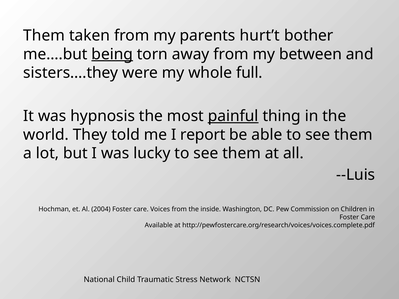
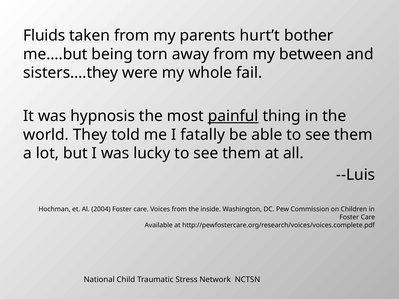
Them at (44, 36): Them -> Fluids
being underline: present -> none
full: full -> fail
report: report -> fatally
